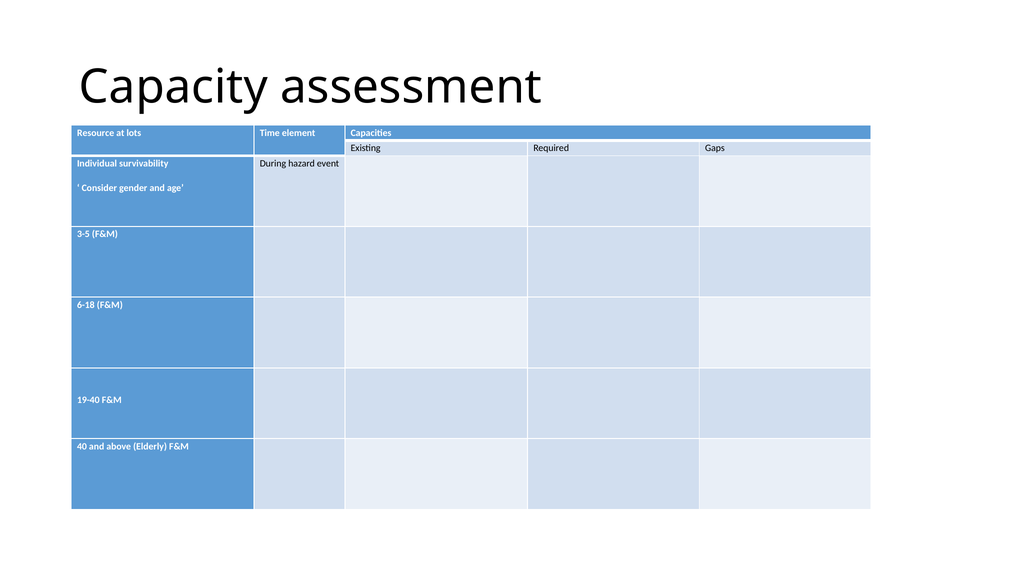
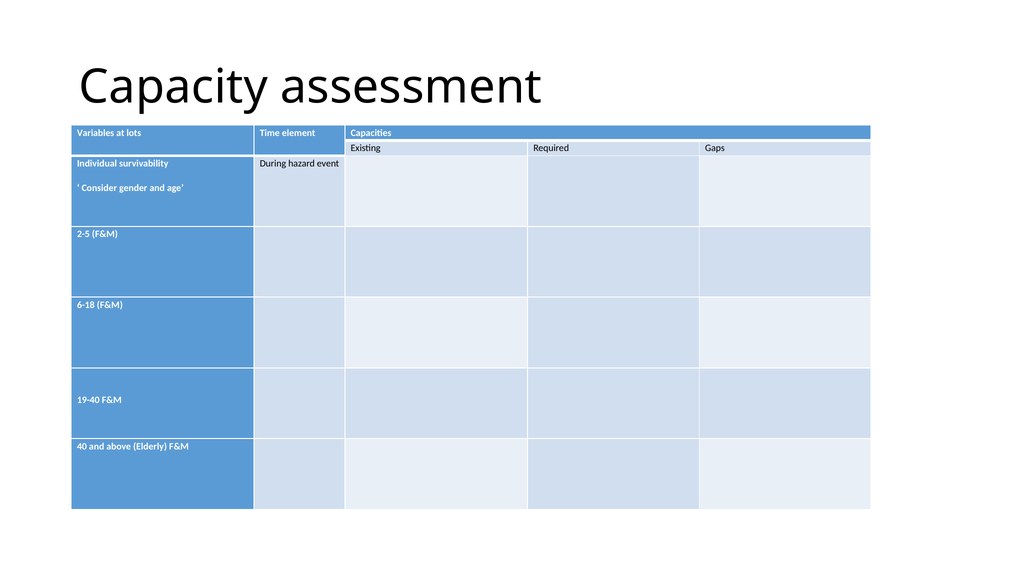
Resource: Resource -> Variables
3-5: 3-5 -> 2-5
